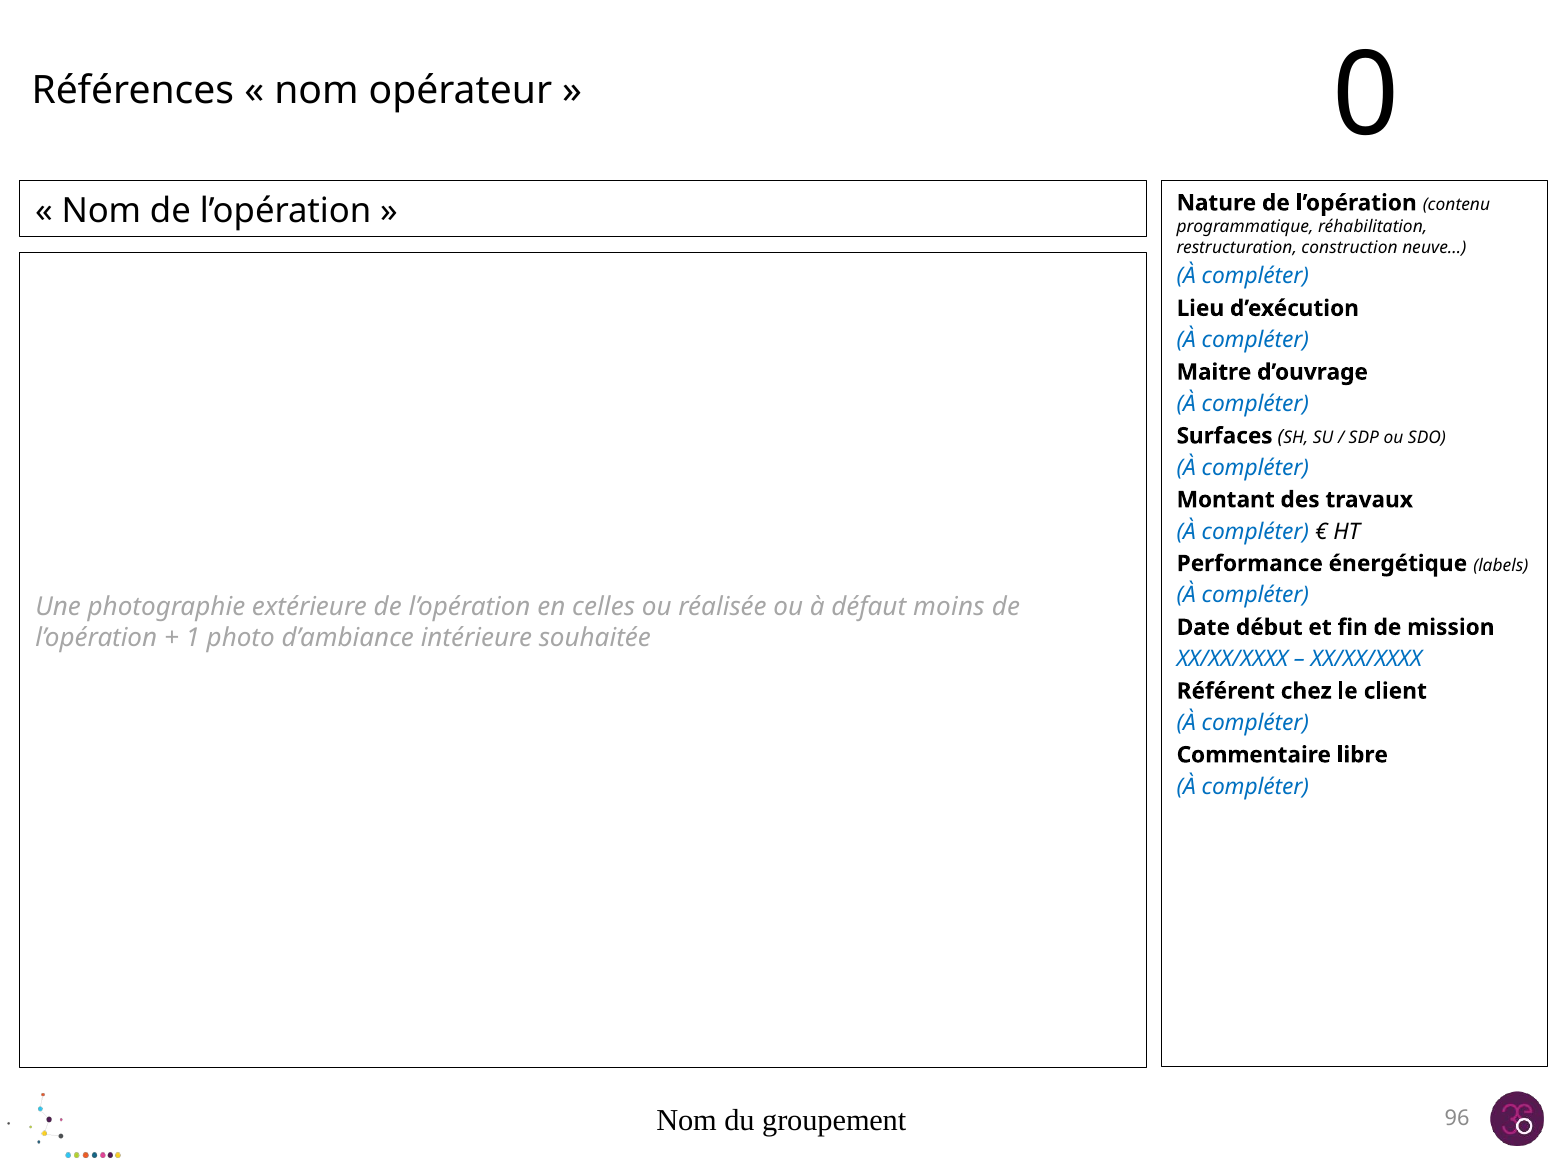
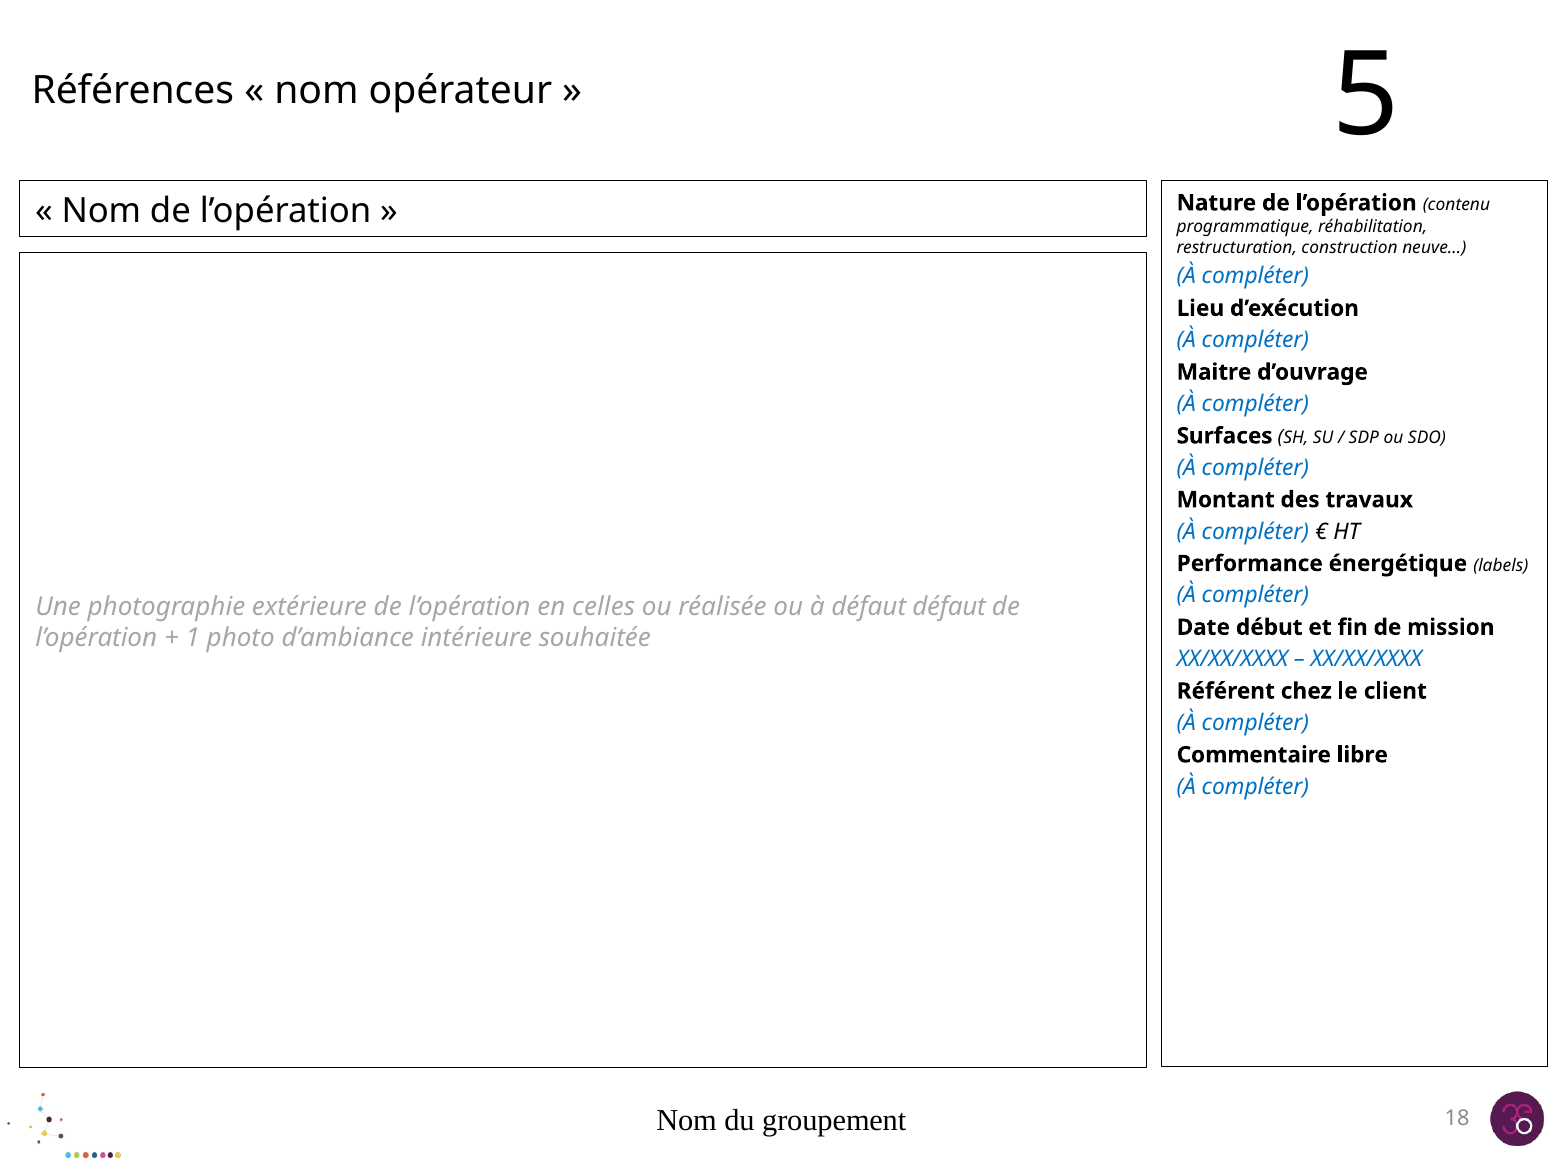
0: 0 -> 5
défaut moins: moins -> défaut
96: 96 -> 18
